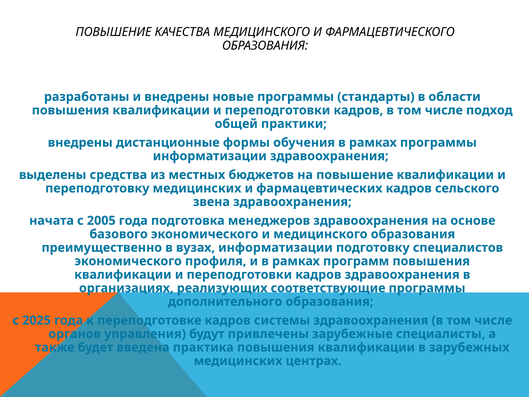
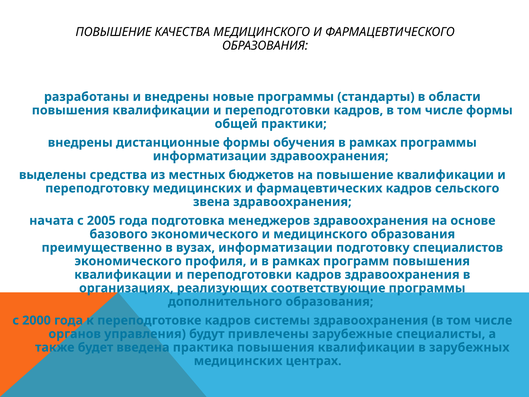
числе подход: подход -> формы
2025: 2025 -> 2000
